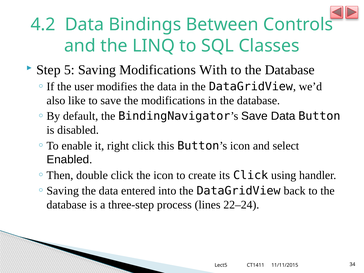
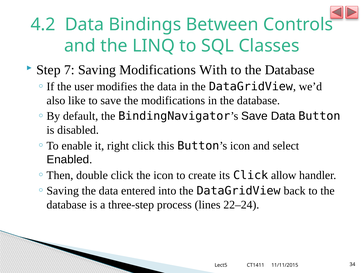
5: 5 -> 7
using: using -> allow
